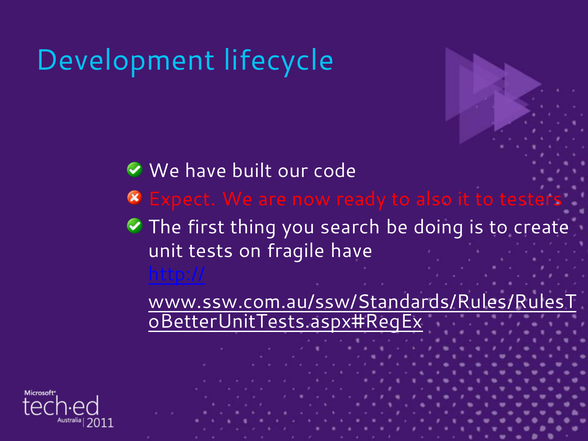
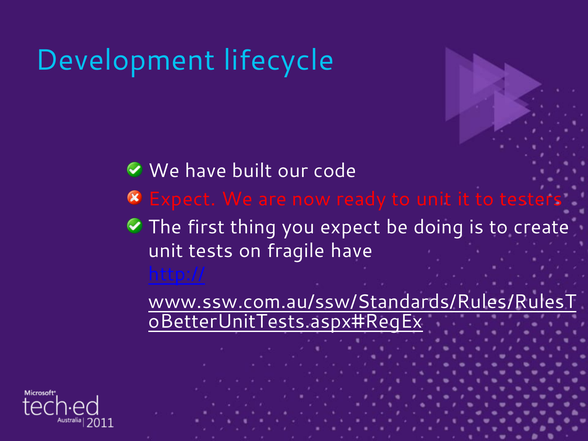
to also: also -> unit
you search: search -> expect
